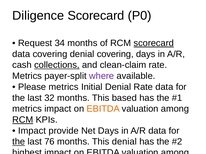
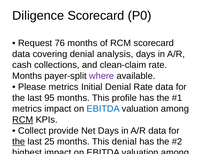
34: 34 -> 76
scorecard at (154, 43) underline: present -> none
denial covering: covering -> analysis
collections underline: present -> none
Metrics at (27, 76): Metrics -> Months
32: 32 -> 95
based: based -> profile
EBITDA at (103, 109) colour: orange -> blue
Impact at (32, 131): Impact -> Collect
76: 76 -> 25
